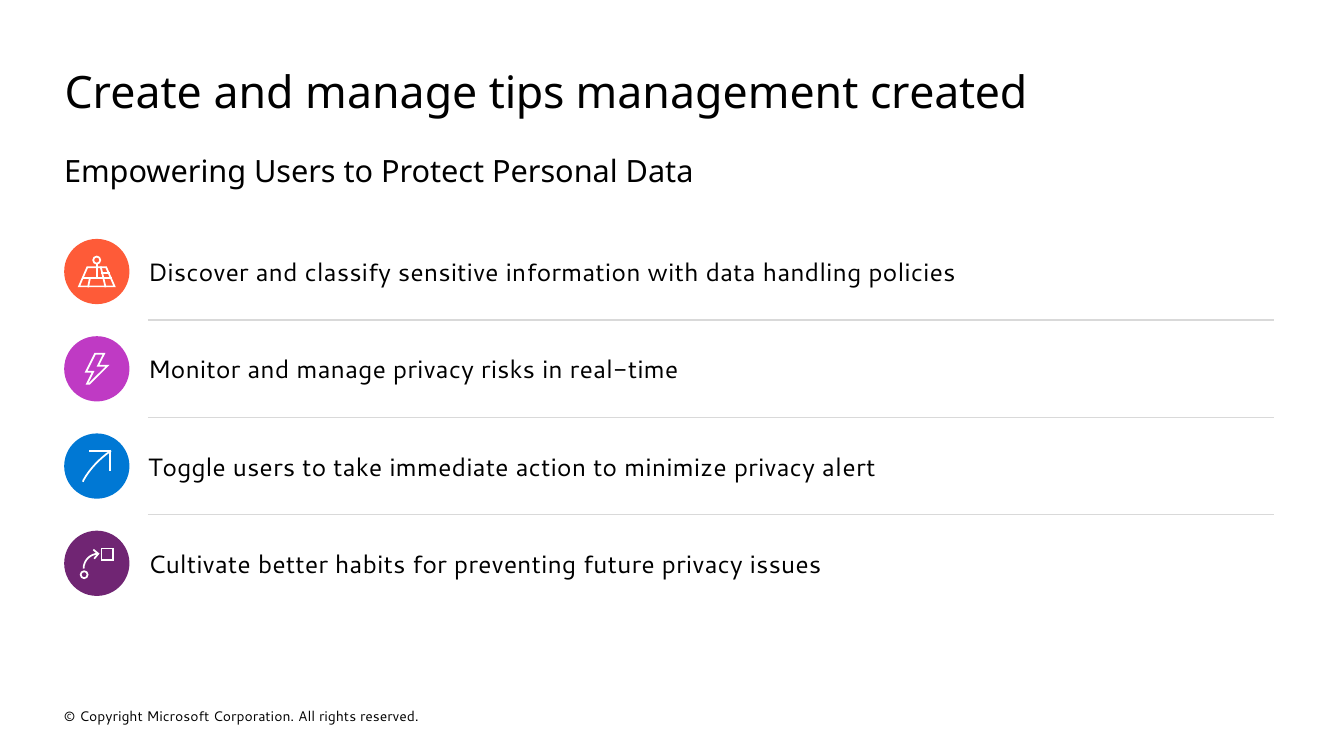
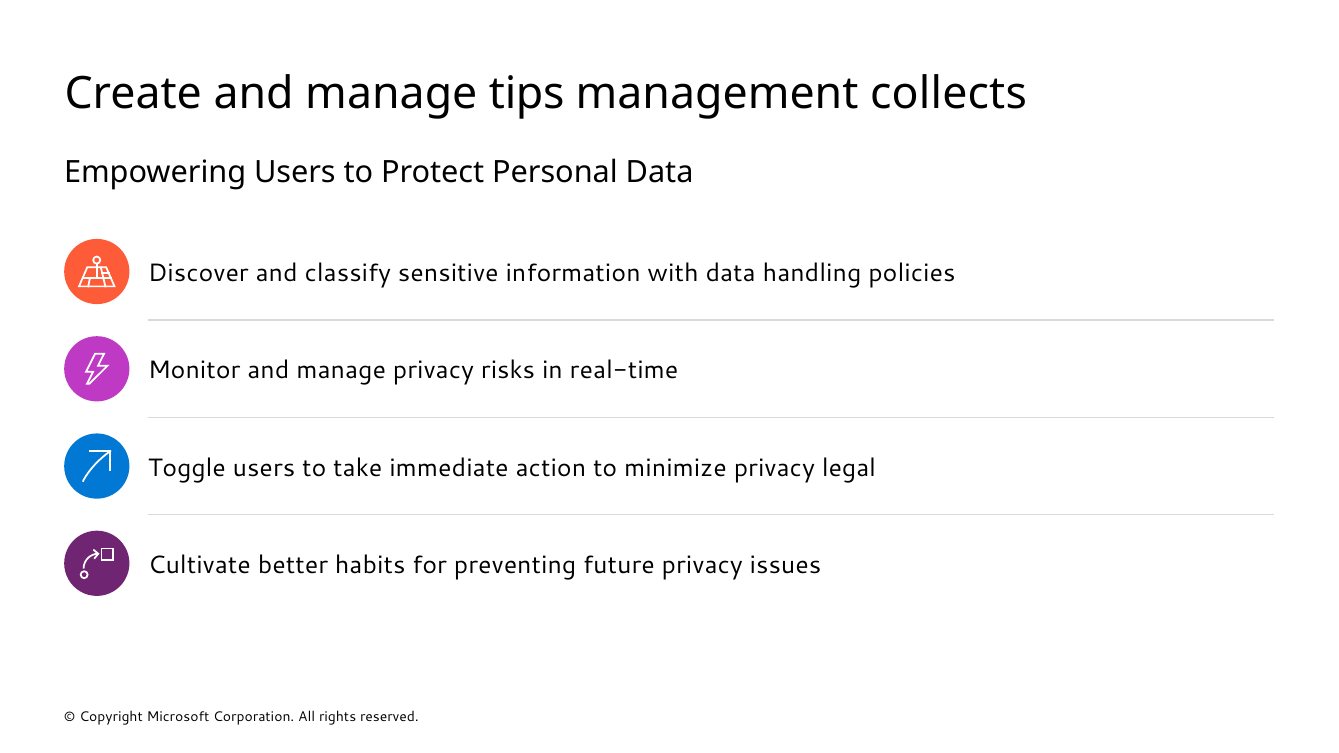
created: created -> collects
alert: alert -> legal
